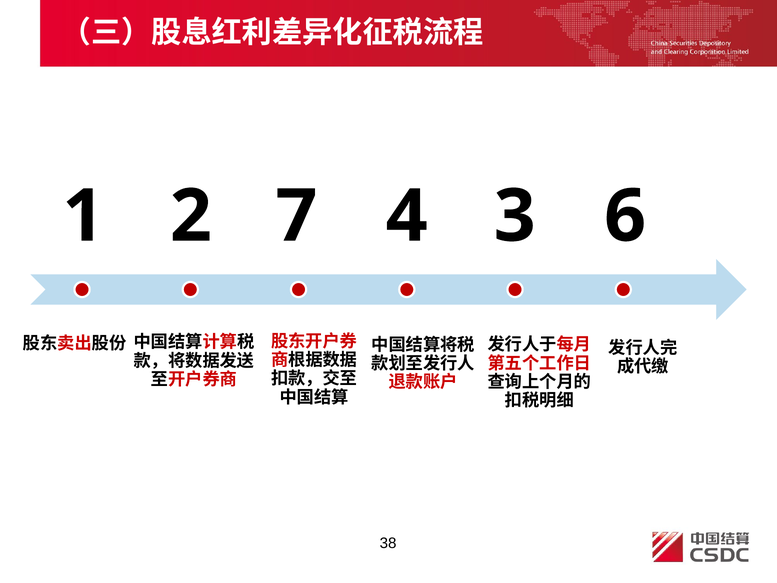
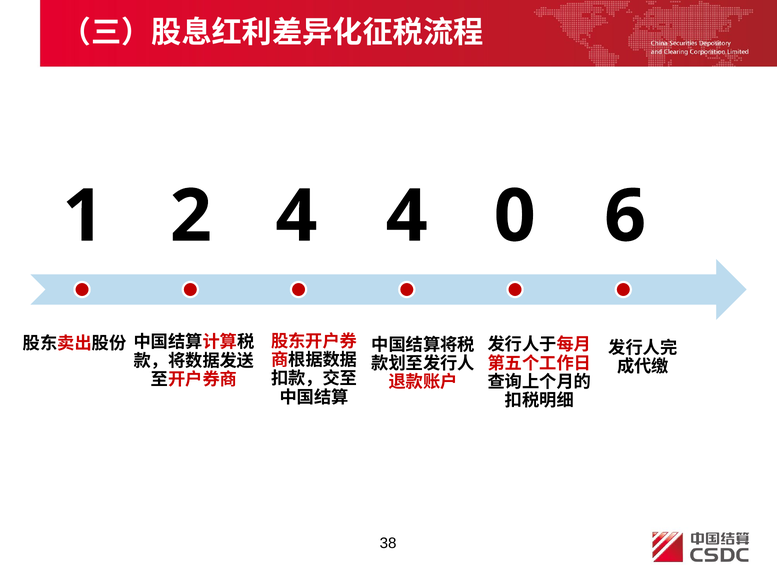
2 7: 7 -> 4
3: 3 -> 0
